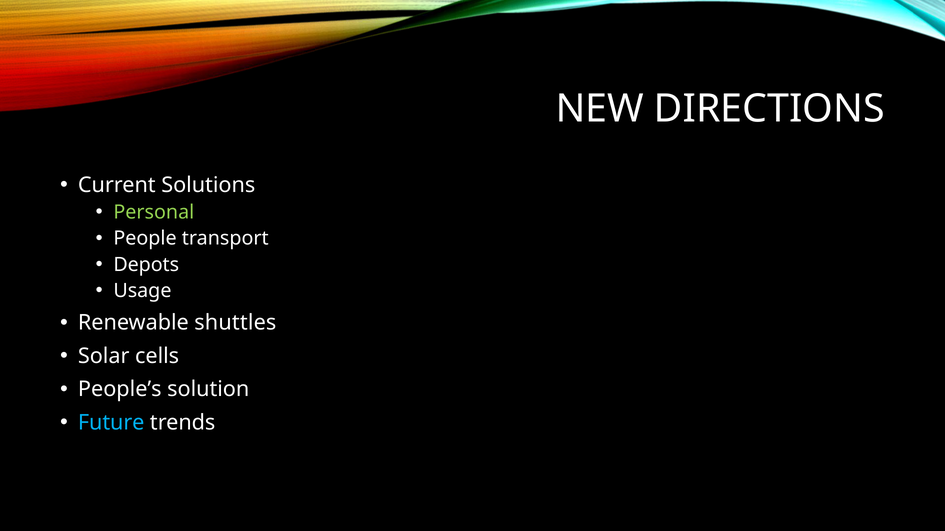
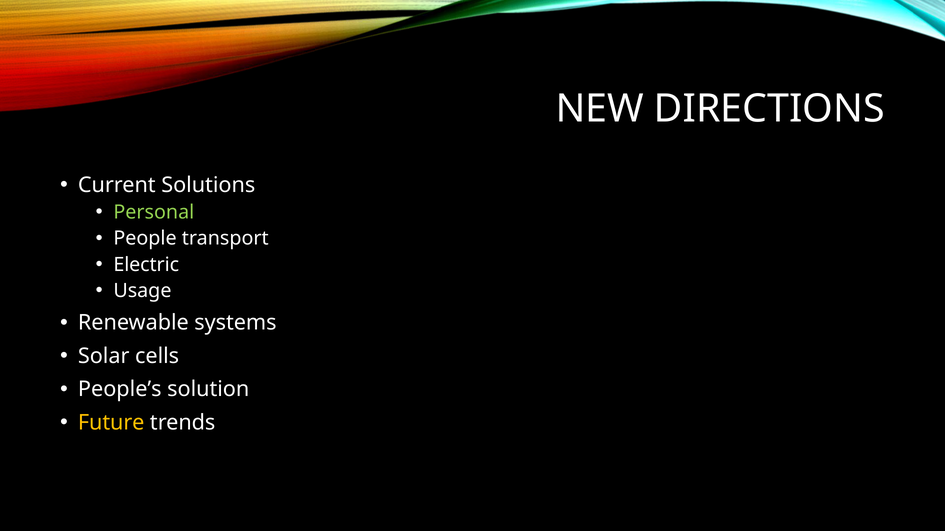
Depots: Depots -> Electric
shuttles: shuttles -> systems
Future colour: light blue -> yellow
